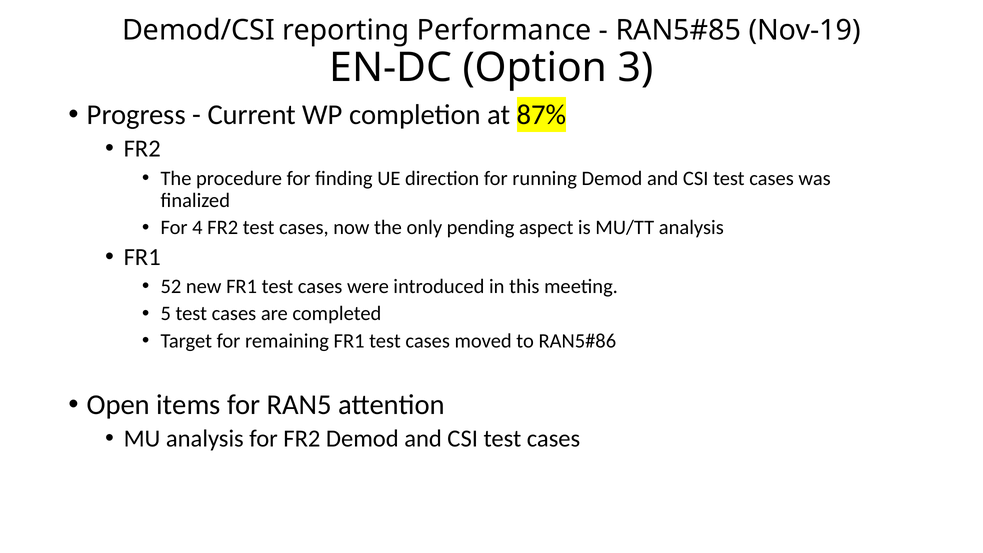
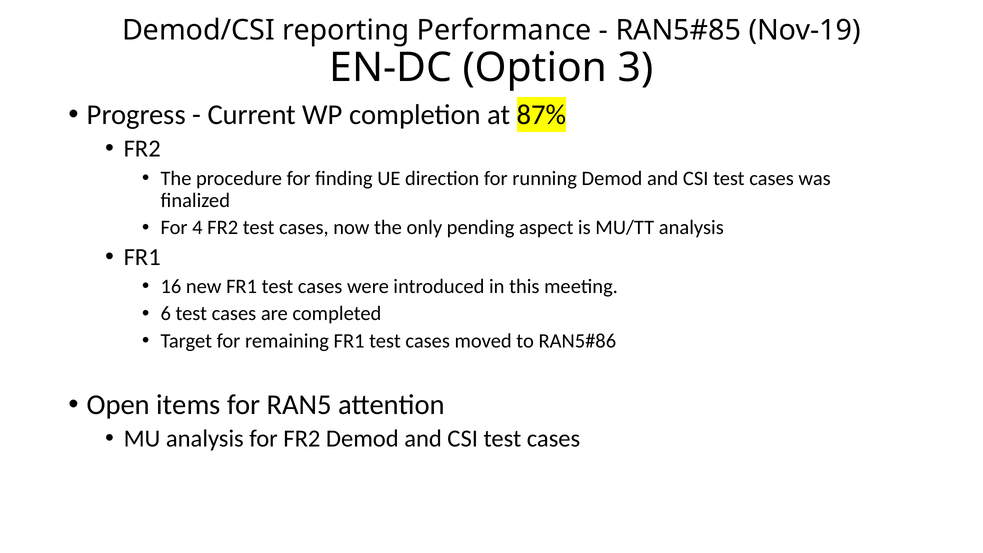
52: 52 -> 16
5: 5 -> 6
